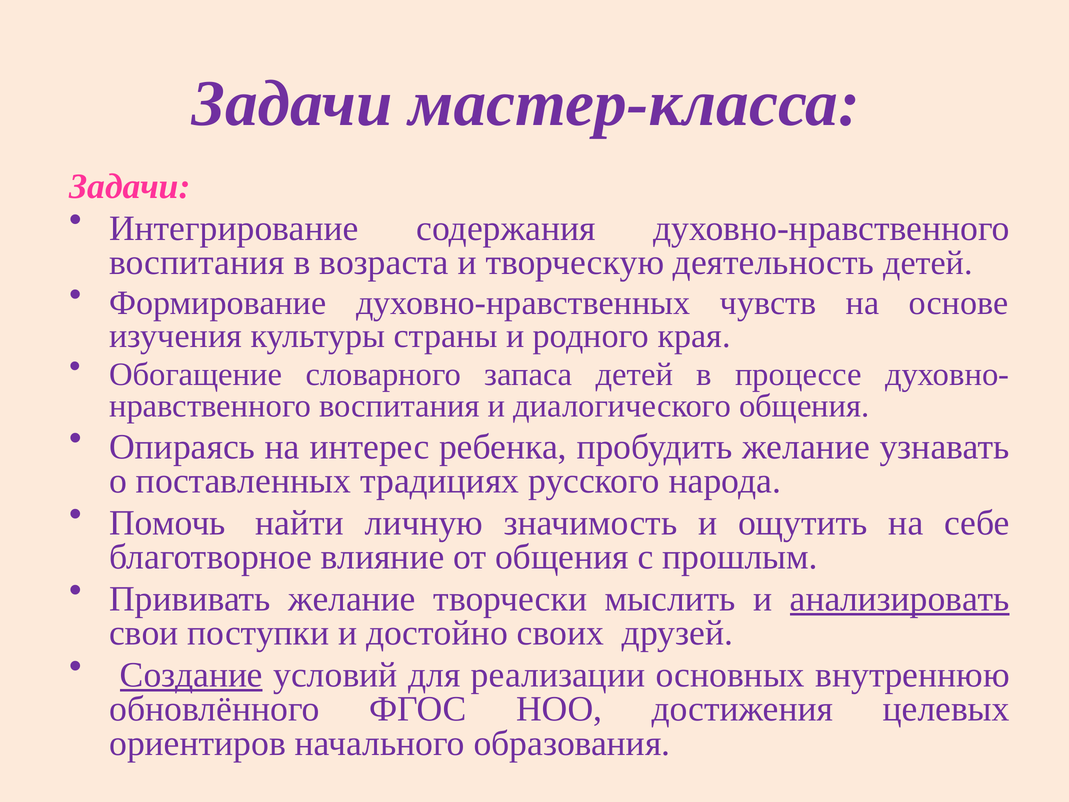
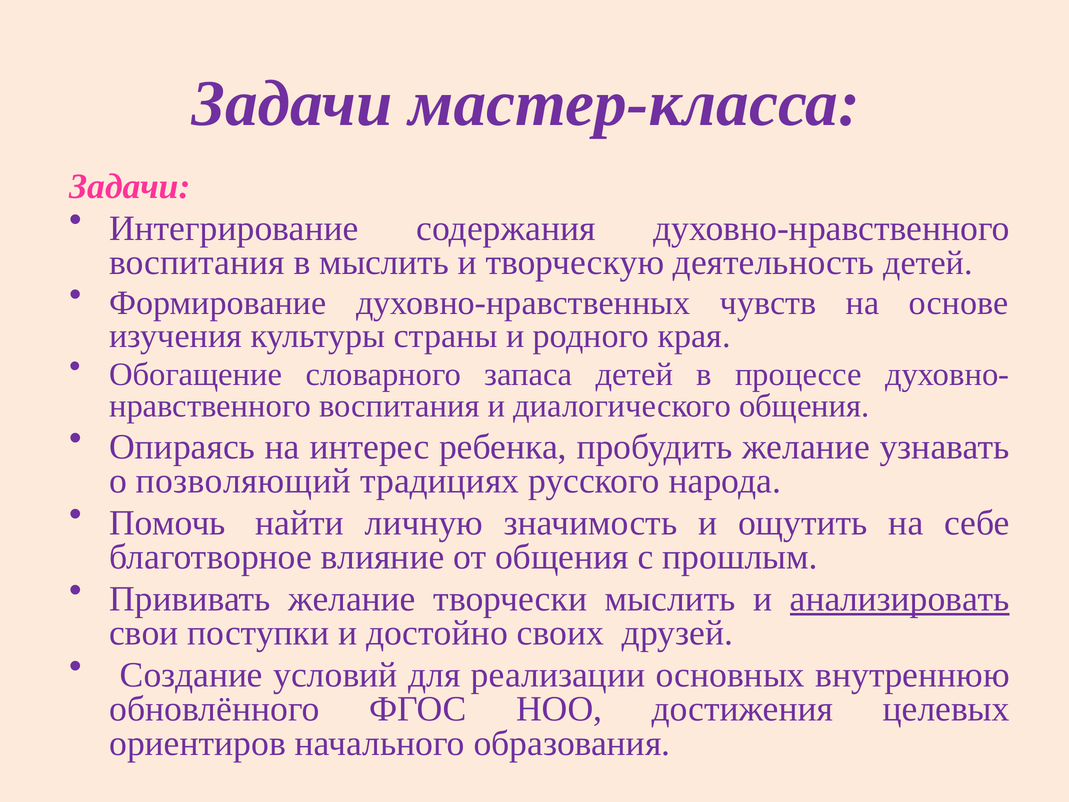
в возраста: возраста -> мыслить
поставленных: поставленных -> позволяющий
Создание underline: present -> none
